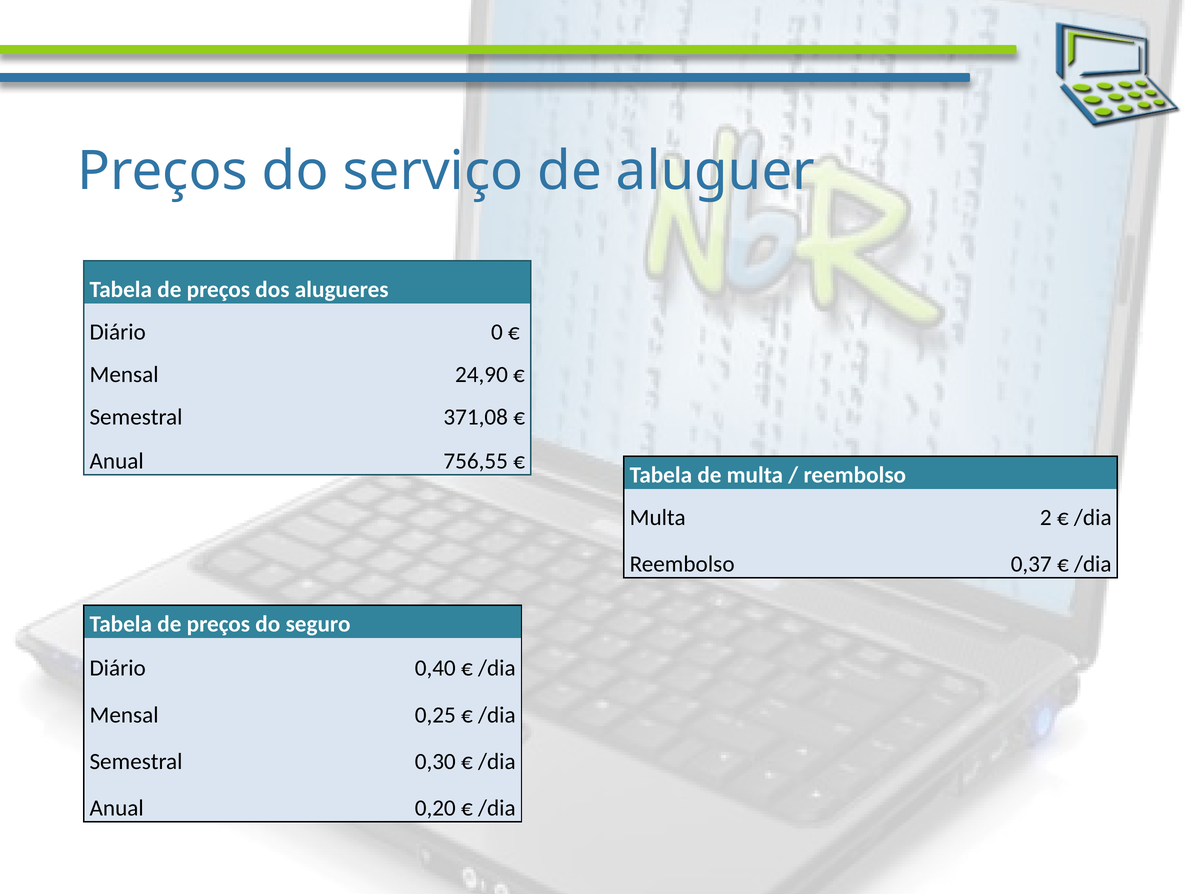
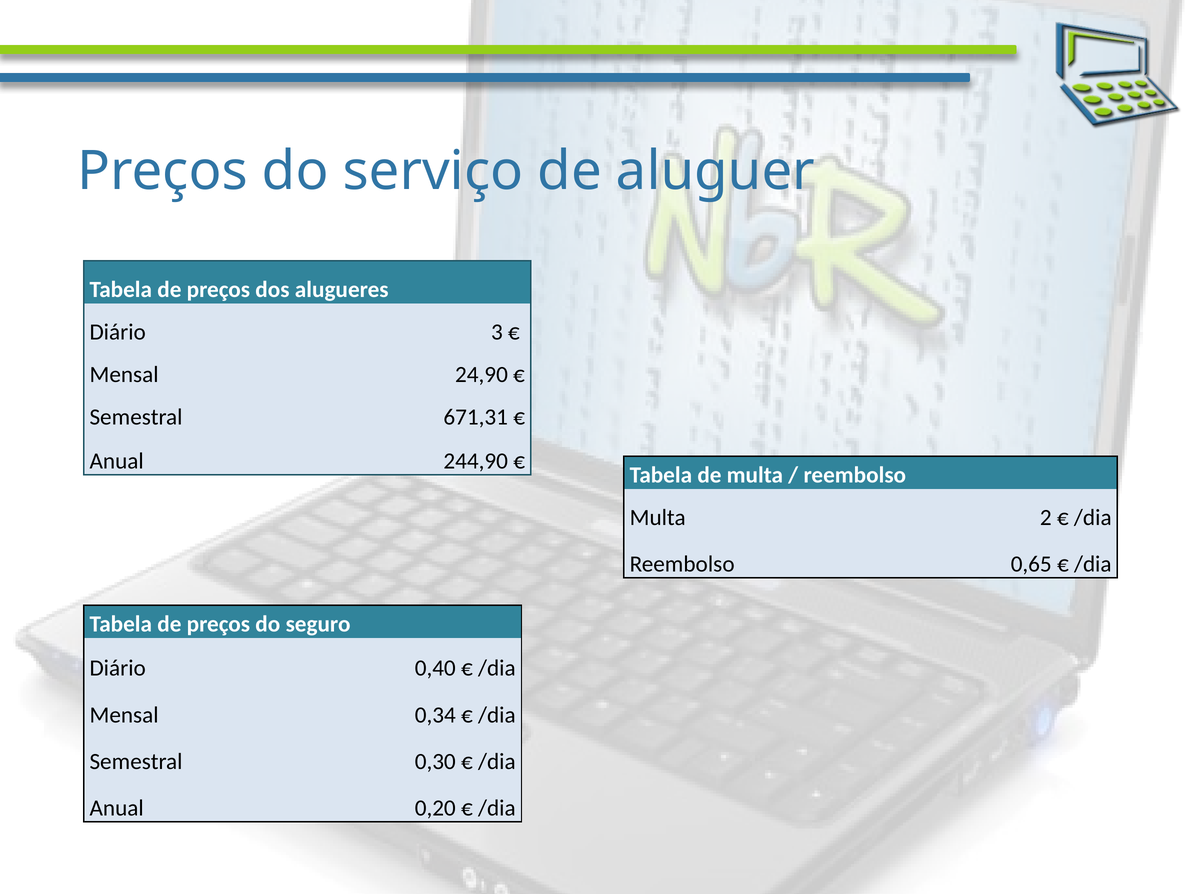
0: 0 -> 3
371,08: 371,08 -> 671,31
756,55: 756,55 -> 244,90
0,37: 0,37 -> 0,65
0,25: 0,25 -> 0,34
